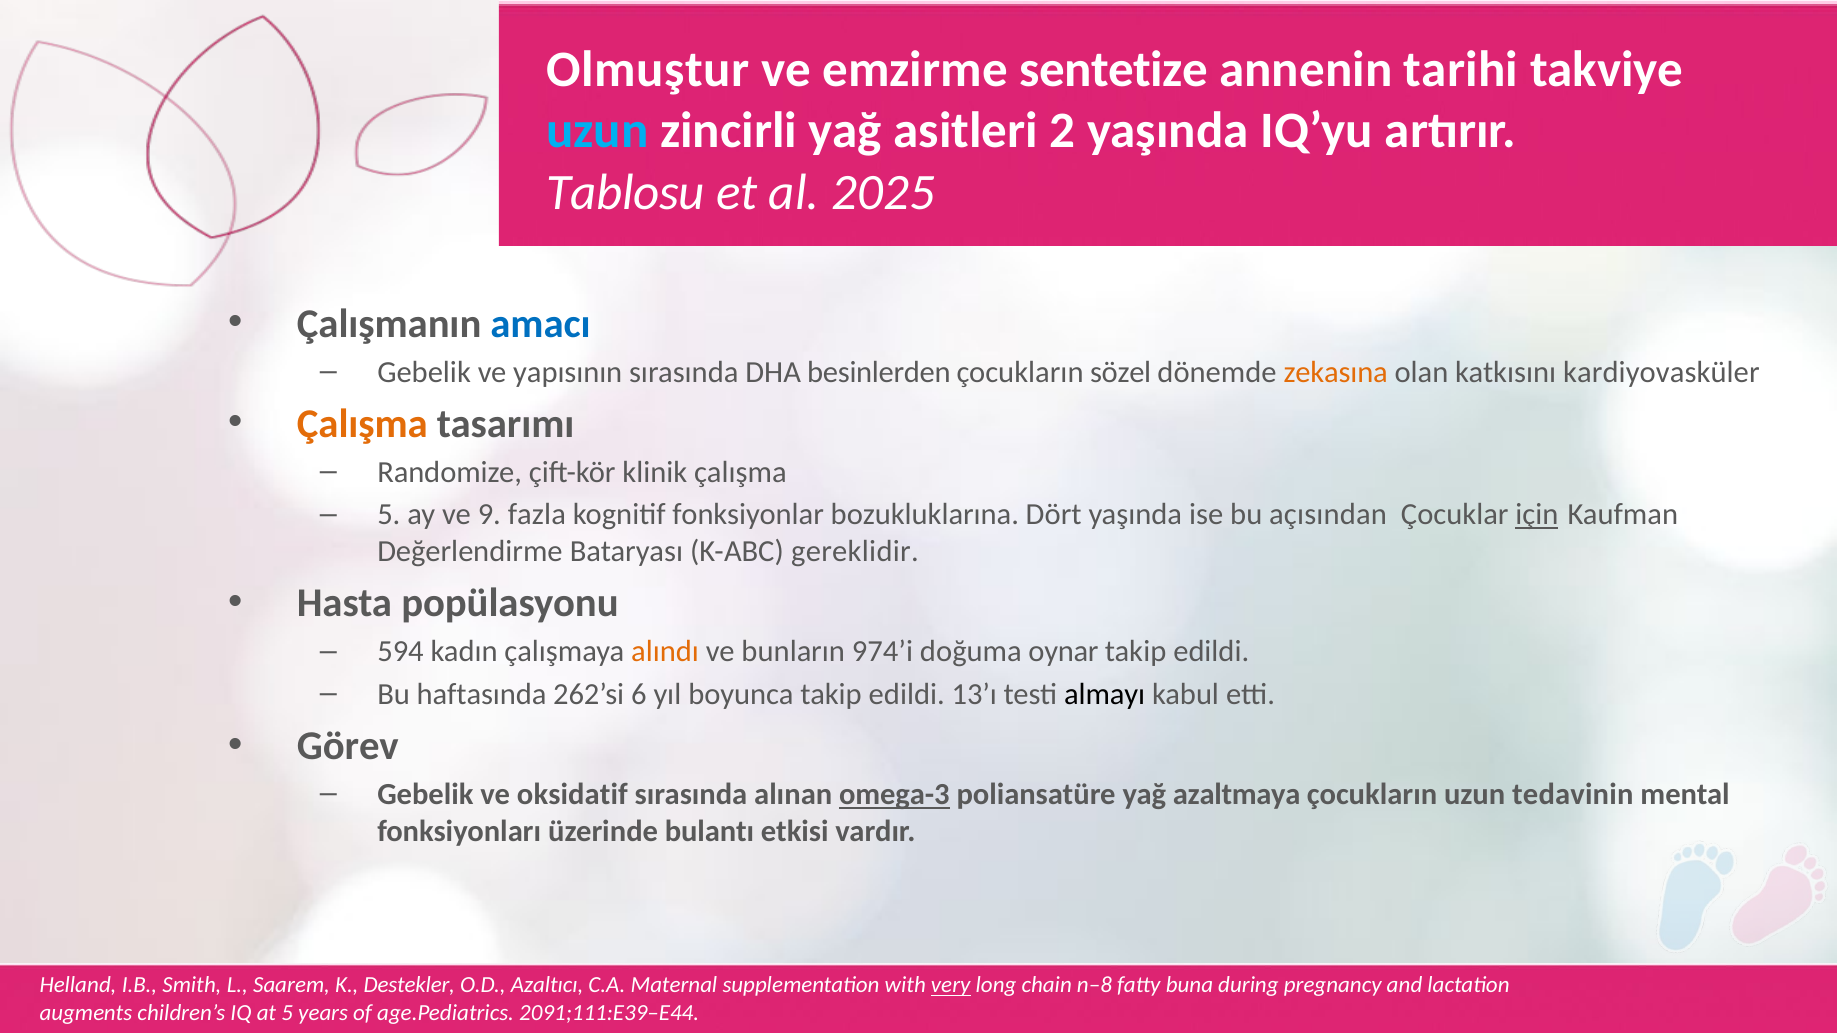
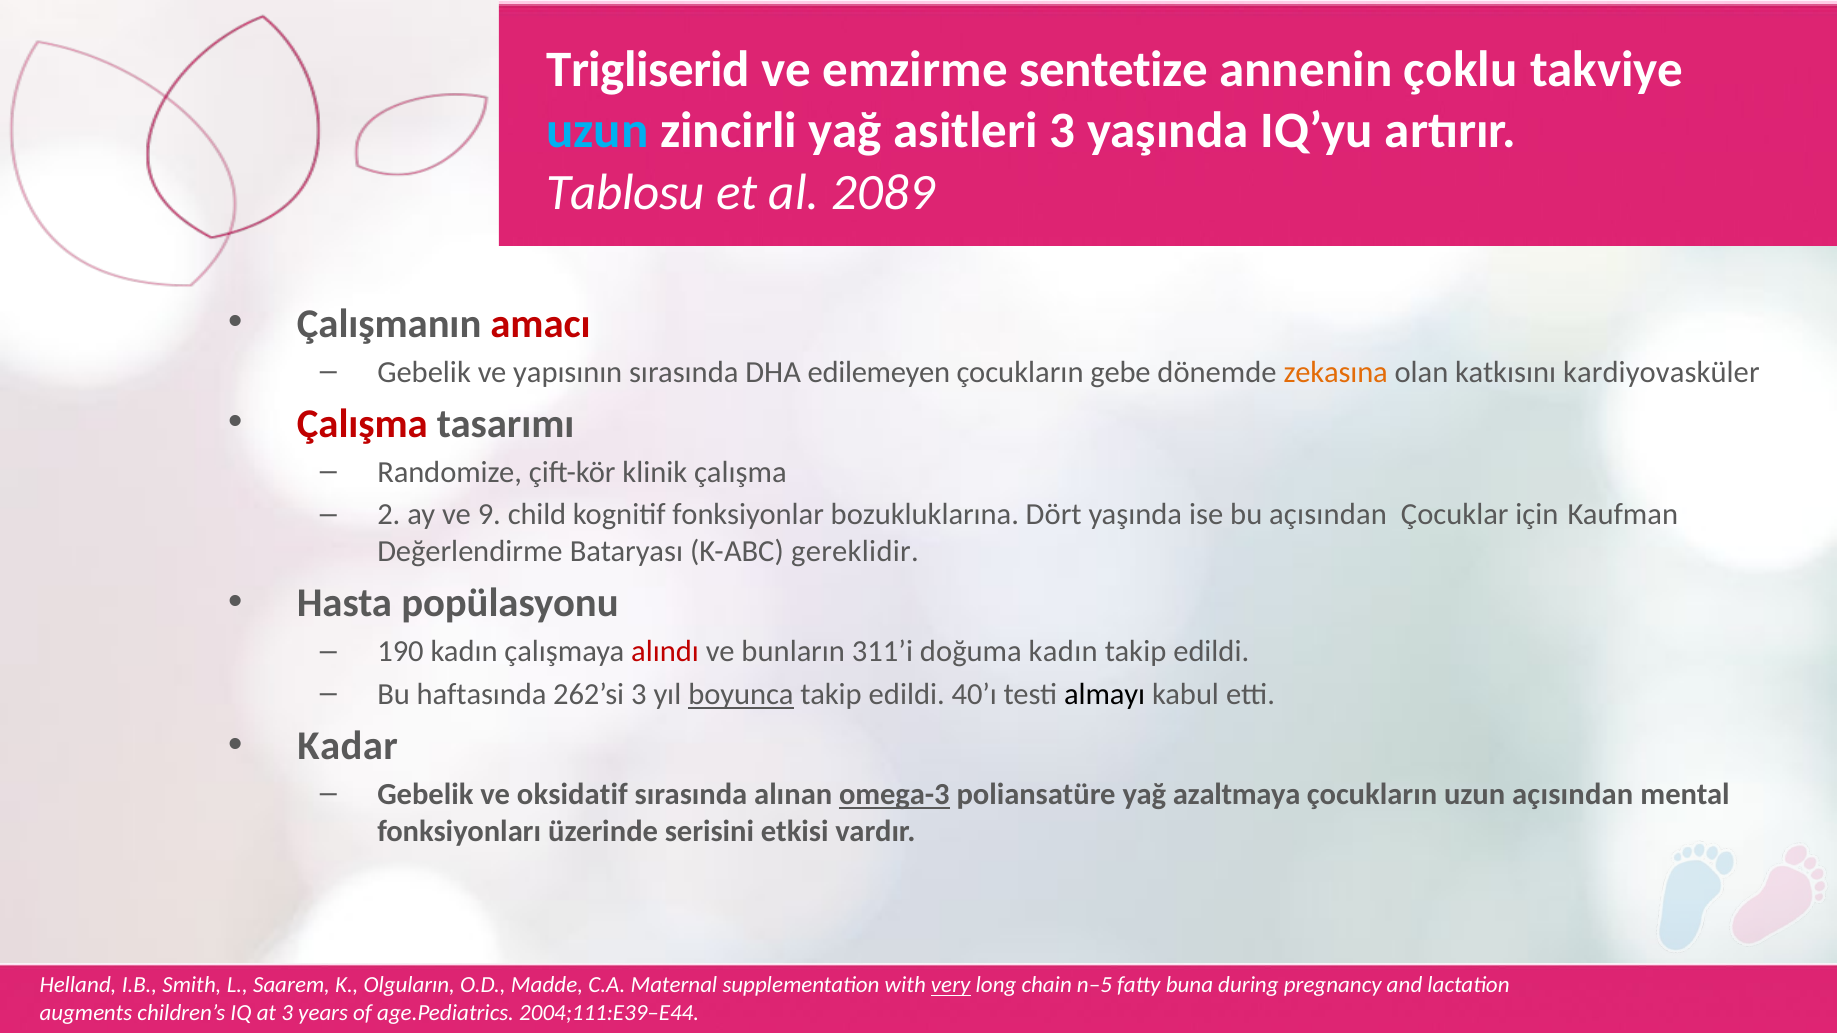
Olmuştur: Olmuştur -> Trigliserid
tarihi: tarihi -> çoklu
asitleri 2: 2 -> 3
2025: 2025 -> 2089
amacı colour: blue -> red
besinlerden: besinlerden -> edilemeyen
sözel: sözel -> gebe
Çalışma at (362, 424) colour: orange -> red
5 at (389, 515): 5 -> 2
fazla: fazla -> child
için underline: present -> none
594: 594 -> 190
alındı colour: orange -> red
974’i: 974’i -> 311’i
doğuma oynar: oynar -> kadın
262’si 6: 6 -> 3
boyunca underline: none -> present
13’ı: 13’ı -> 40’ı
Görev: Görev -> Kadar
uzun tedavinin: tedavinin -> açısından
bulantı: bulantı -> serisini
Destekler: Destekler -> Olguların
Azaltıcı: Azaltıcı -> Madde
n–8: n–8 -> n–5
at 5: 5 -> 3
2091;111:E39–E44: 2091;111:E39–E44 -> 2004;111:E39–E44
